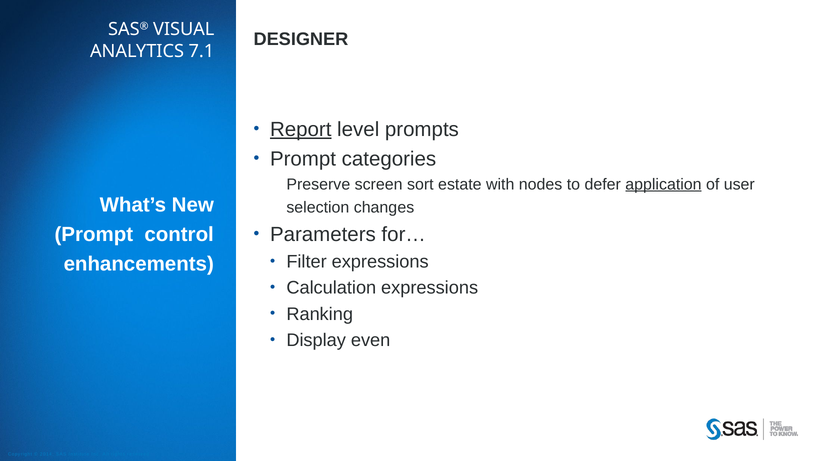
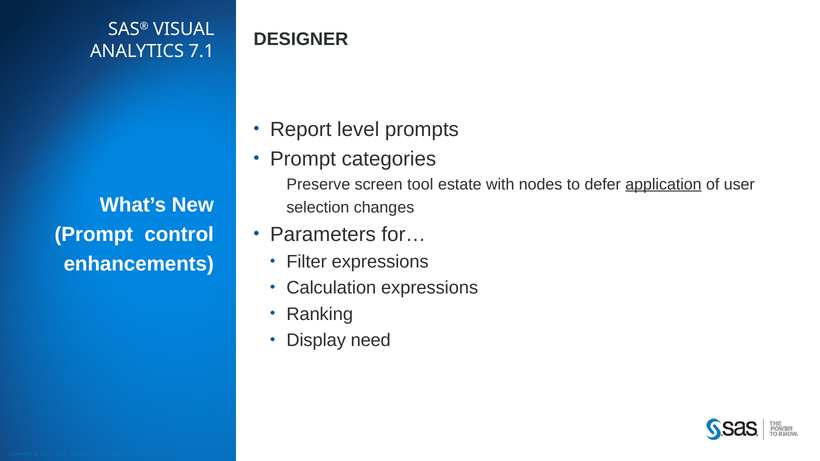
Report underline: present -> none
sort: sort -> tool
even: even -> need
